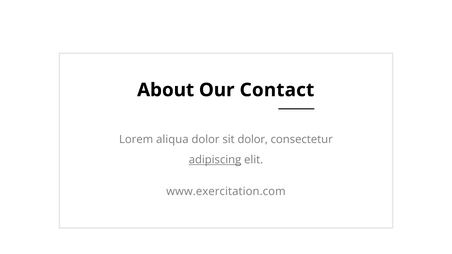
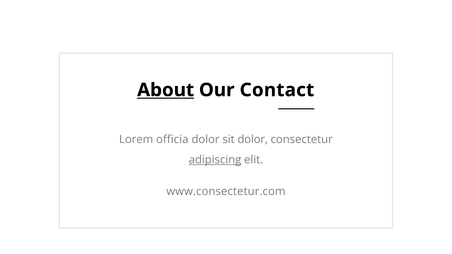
About underline: none -> present
aliqua: aliqua -> officia
www.exercitation.com: www.exercitation.com -> www.consectetur.com
